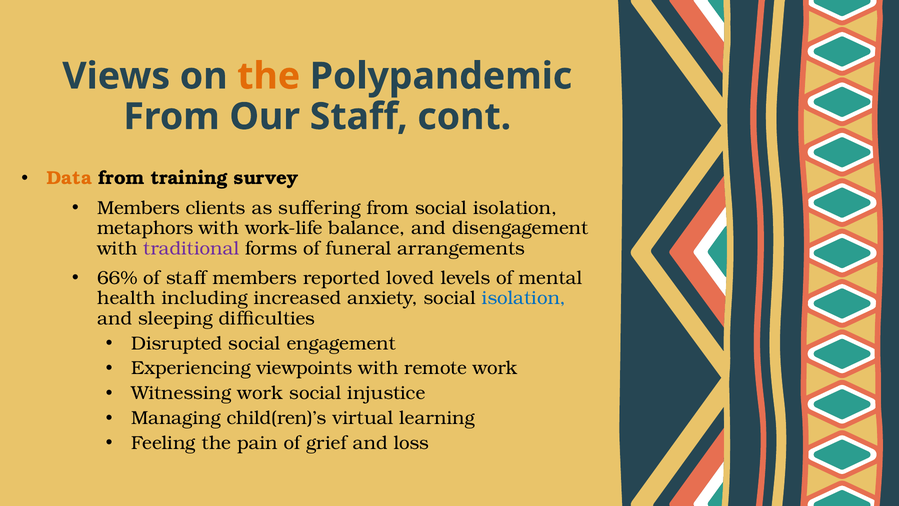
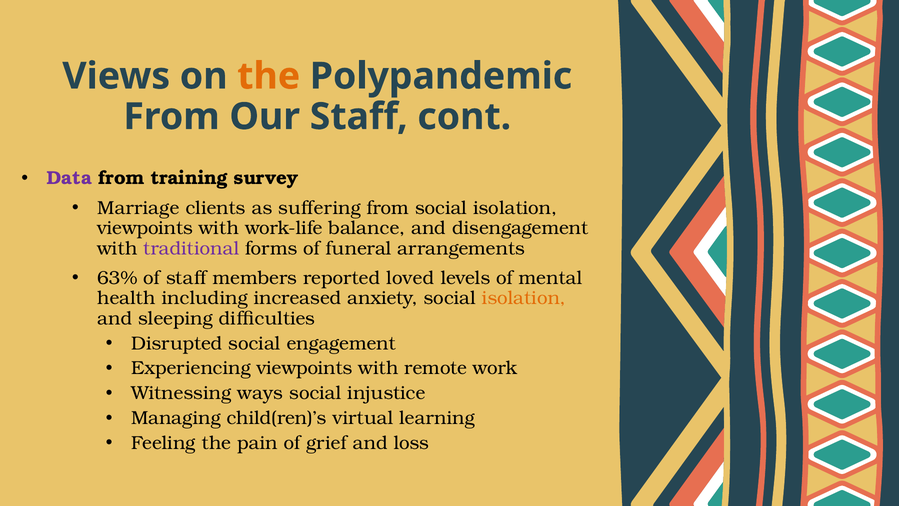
Data colour: orange -> purple
Members at (139, 208): Members -> Marriage
metaphors at (145, 228): metaphors -> viewpoints
66%: 66% -> 63%
isolation at (524, 298) colour: blue -> orange
Witnessing work: work -> ways
